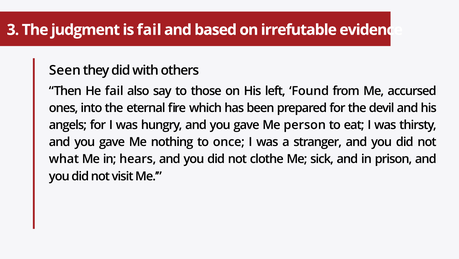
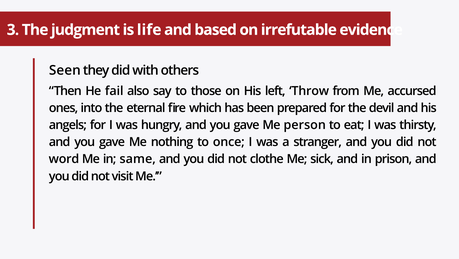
is fail: fail -> life
Found: Found -> Throw
what: what -> word
hears: hears -> same
